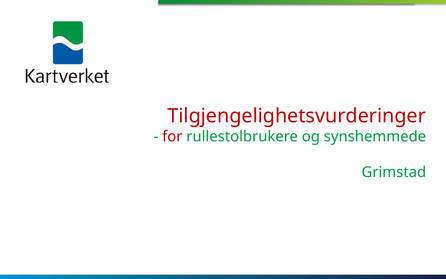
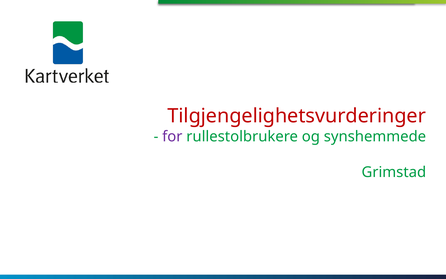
for colour: red -> purple
